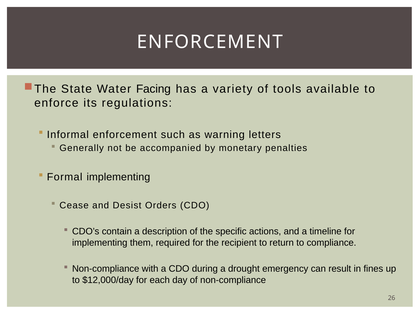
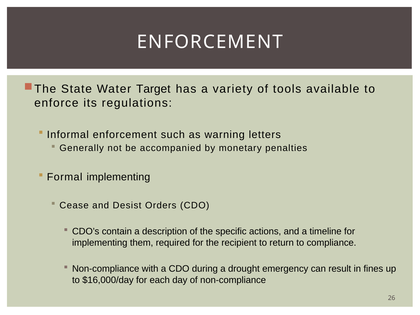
Facing: Facing -> Target
$12,000/day: $12,000/day -> $16,000/day
